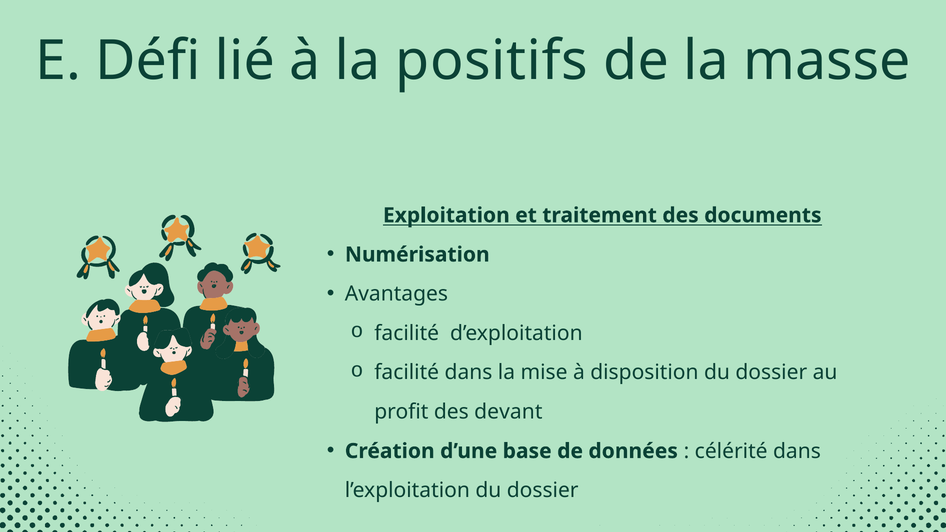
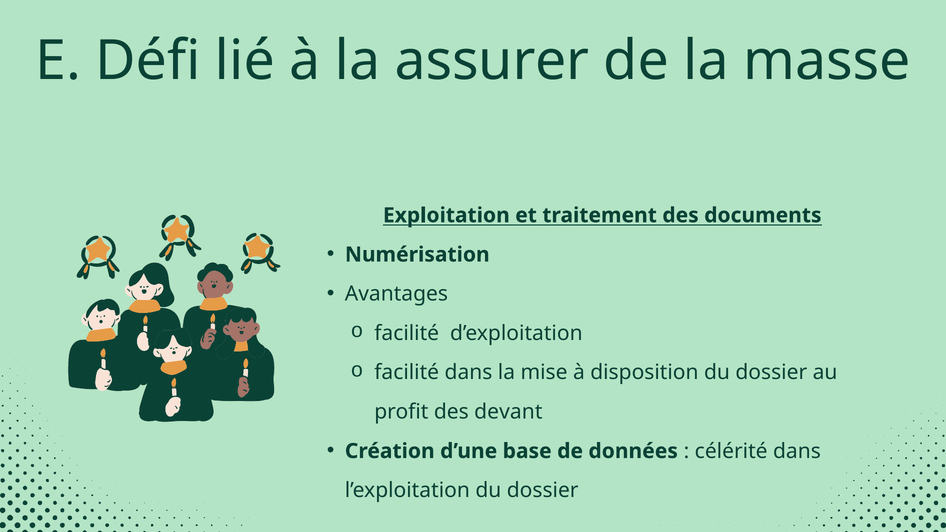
positifs: positifs -> assurer
